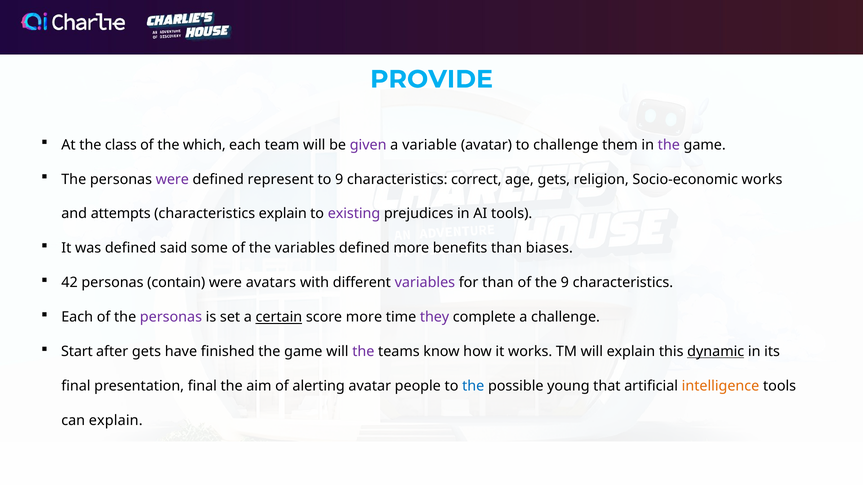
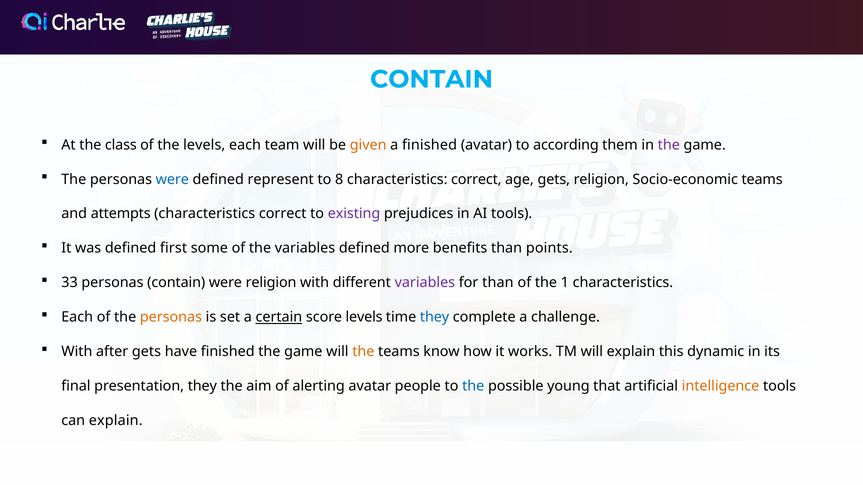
PROVIDE at (432, 79): PROVIDE -> CONTAIN
the which: which -> levels
given colour: purple -> orange
a variable: variable -> finished
to challenge: challenge -> according
were at (172, 179) colour: purple -> blue
to 9: 9 -> 8
Socio-economic works: works -> teams
explain at (283, 214): explain -> correct
said: said -> first
biases: biases -> points
42: 42 -> 33
were avatars: avatars -> religion
the 9: 9 -> 1
personas at (171, 317) colour: purple -> orange
score more: more -> levels
they at (435, 317) colour: purple -> blue
Start at (77, 352): Start -> With
the at (363, 352) colour: purple -> orange
dynamic underline: present -> none
presentation final: final -> they
